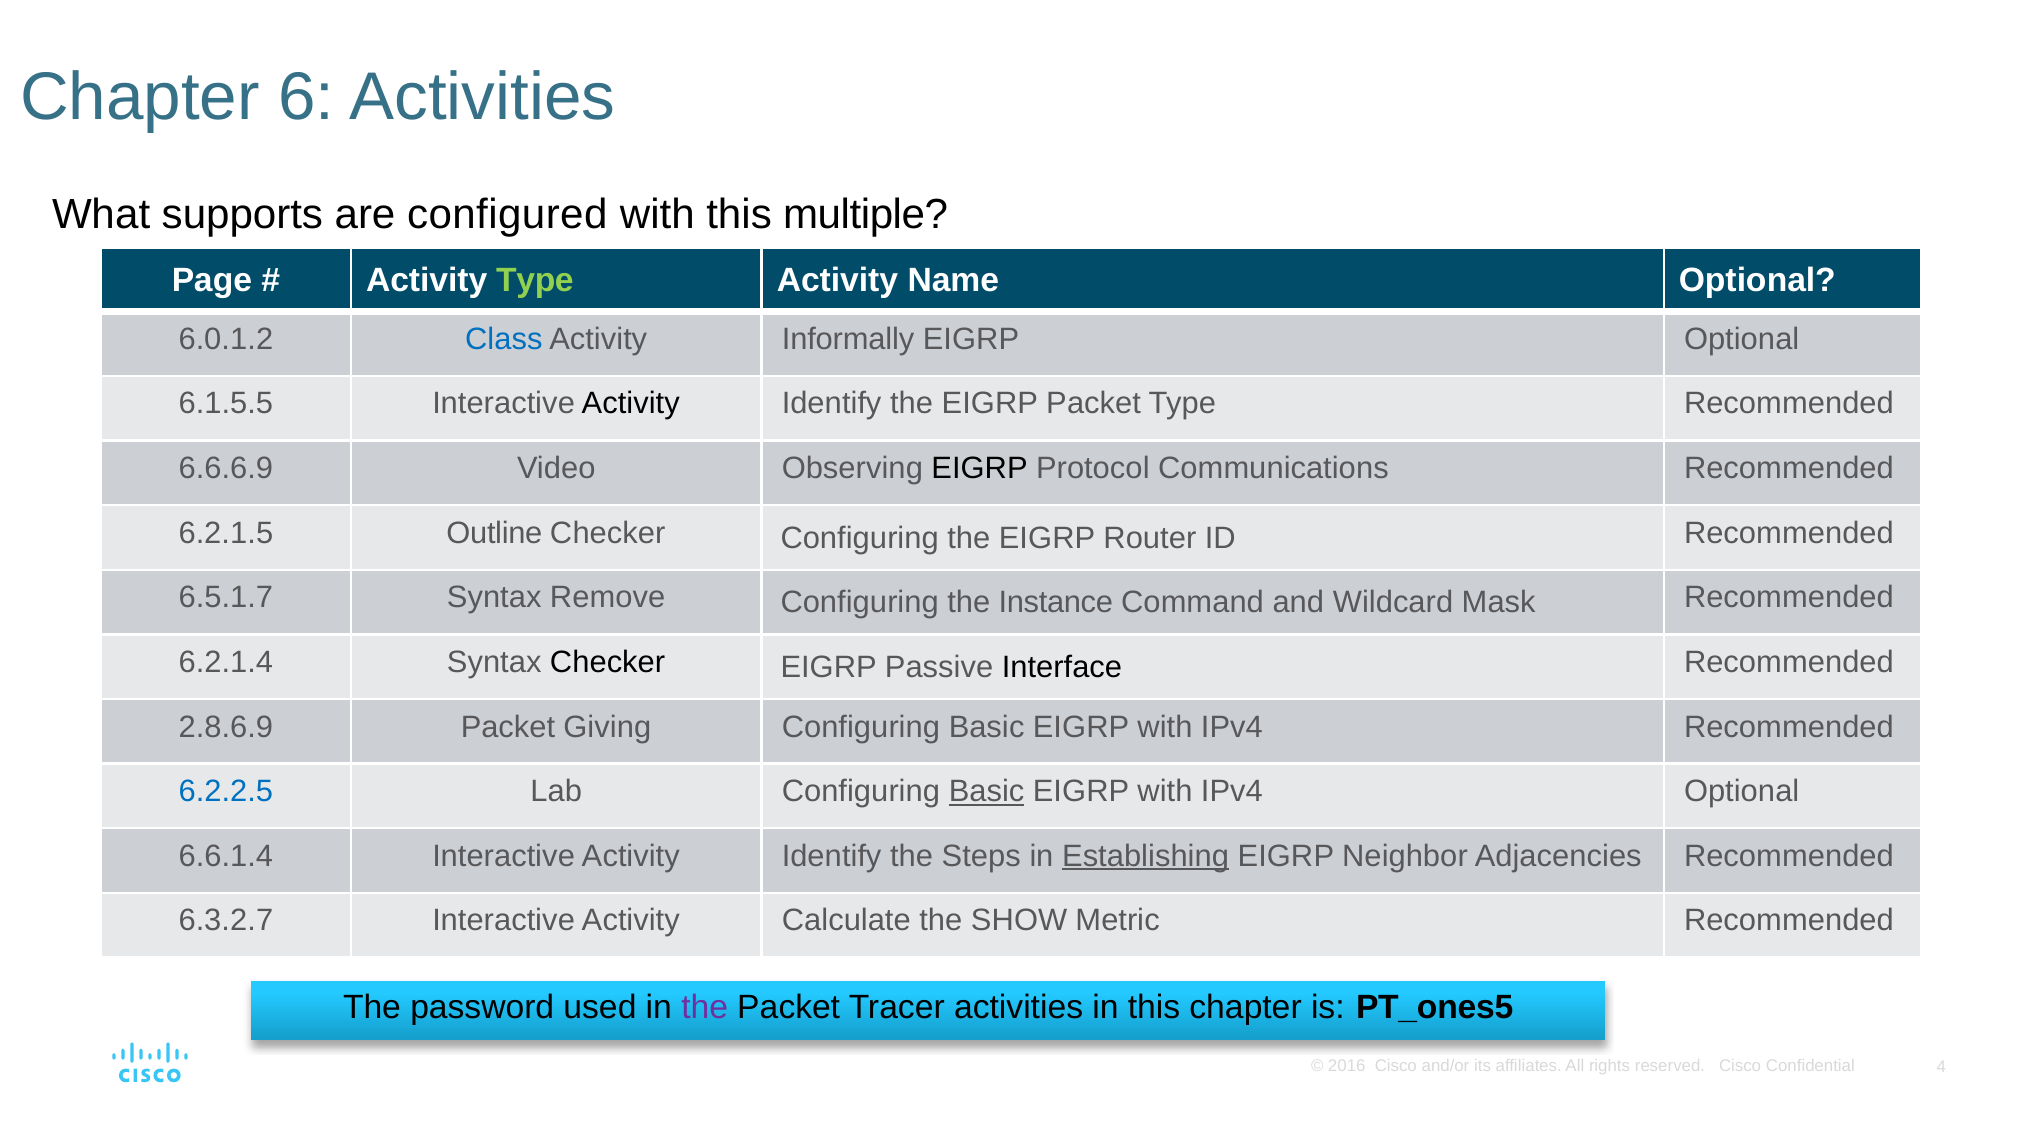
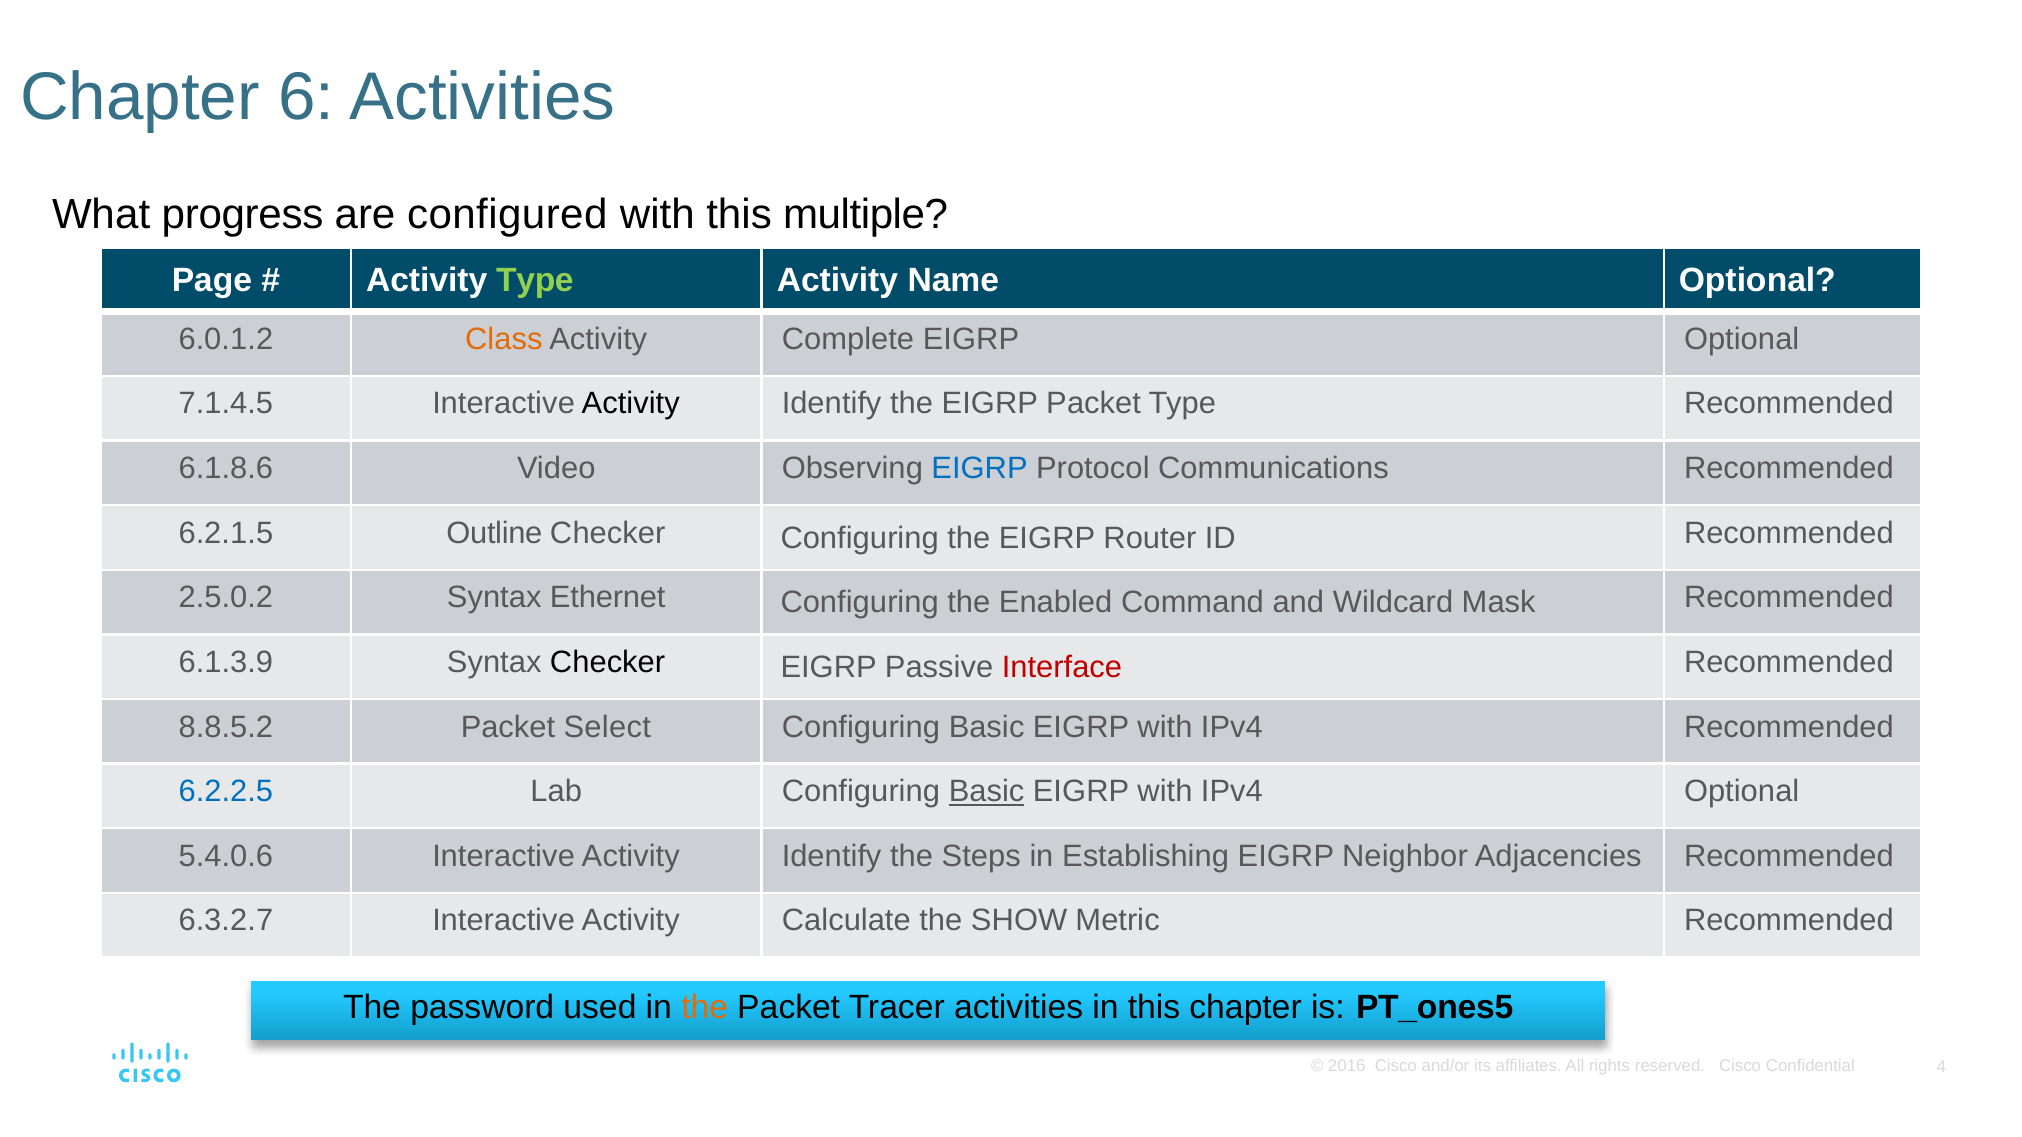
supports: supports -> progress
Class colour: blue -> orange
Informally: Informally -> Complete
6.1.5.5: 6.1.5.5 -> 7.1.4.5
6.6.6.9: 6.6.6.9 -> 6.1.8.6
EIGRP at (980, 469) colour: black -> blue
6.5.1.7: 6.5.1.7 -> 2.5.0.2
Remove: Remove -> Ethernet
Instance: Instance -> Enabled
6.2.1.4: 6.2.1.4 -> 6.1.3.9
Interface colour: black -> red
2.8.6.9: 2.8.6.9 -> 8.8.5.2
Giving: Giving -> Select
6.6.1.4: 6.6.1.4 -> 5.4.0.6
Establishing underline: present -> none
the at (705, 1008) colour: purple -> orange
